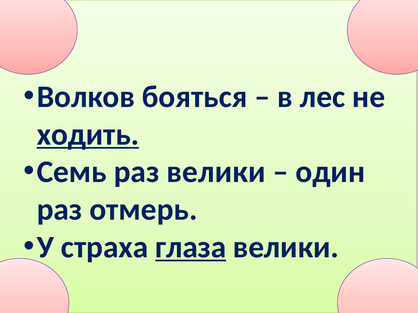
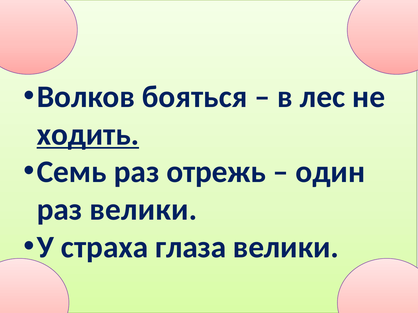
раз велики: велики -> отрежь
раз отмерь: отмерь -> велики
глаза underline: present -> none
